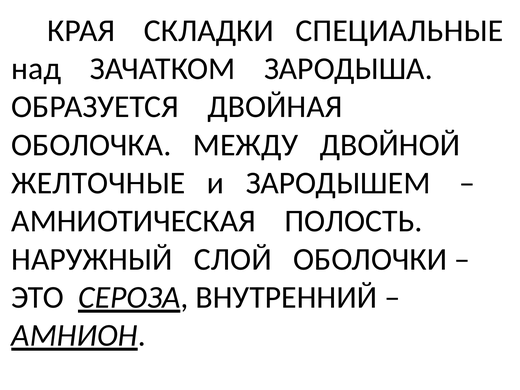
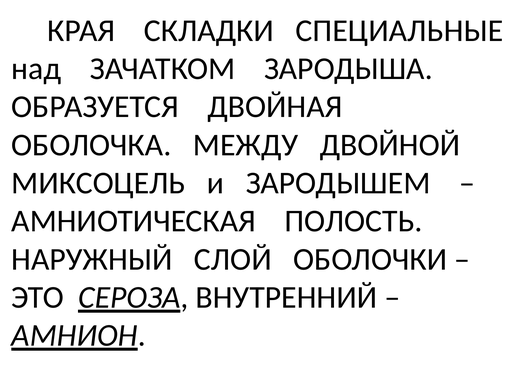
ЖЕЛТОЧНЫЕ: ЖЕЛТОЧНЫЕ -> МИКСОЦЕЛЬ
